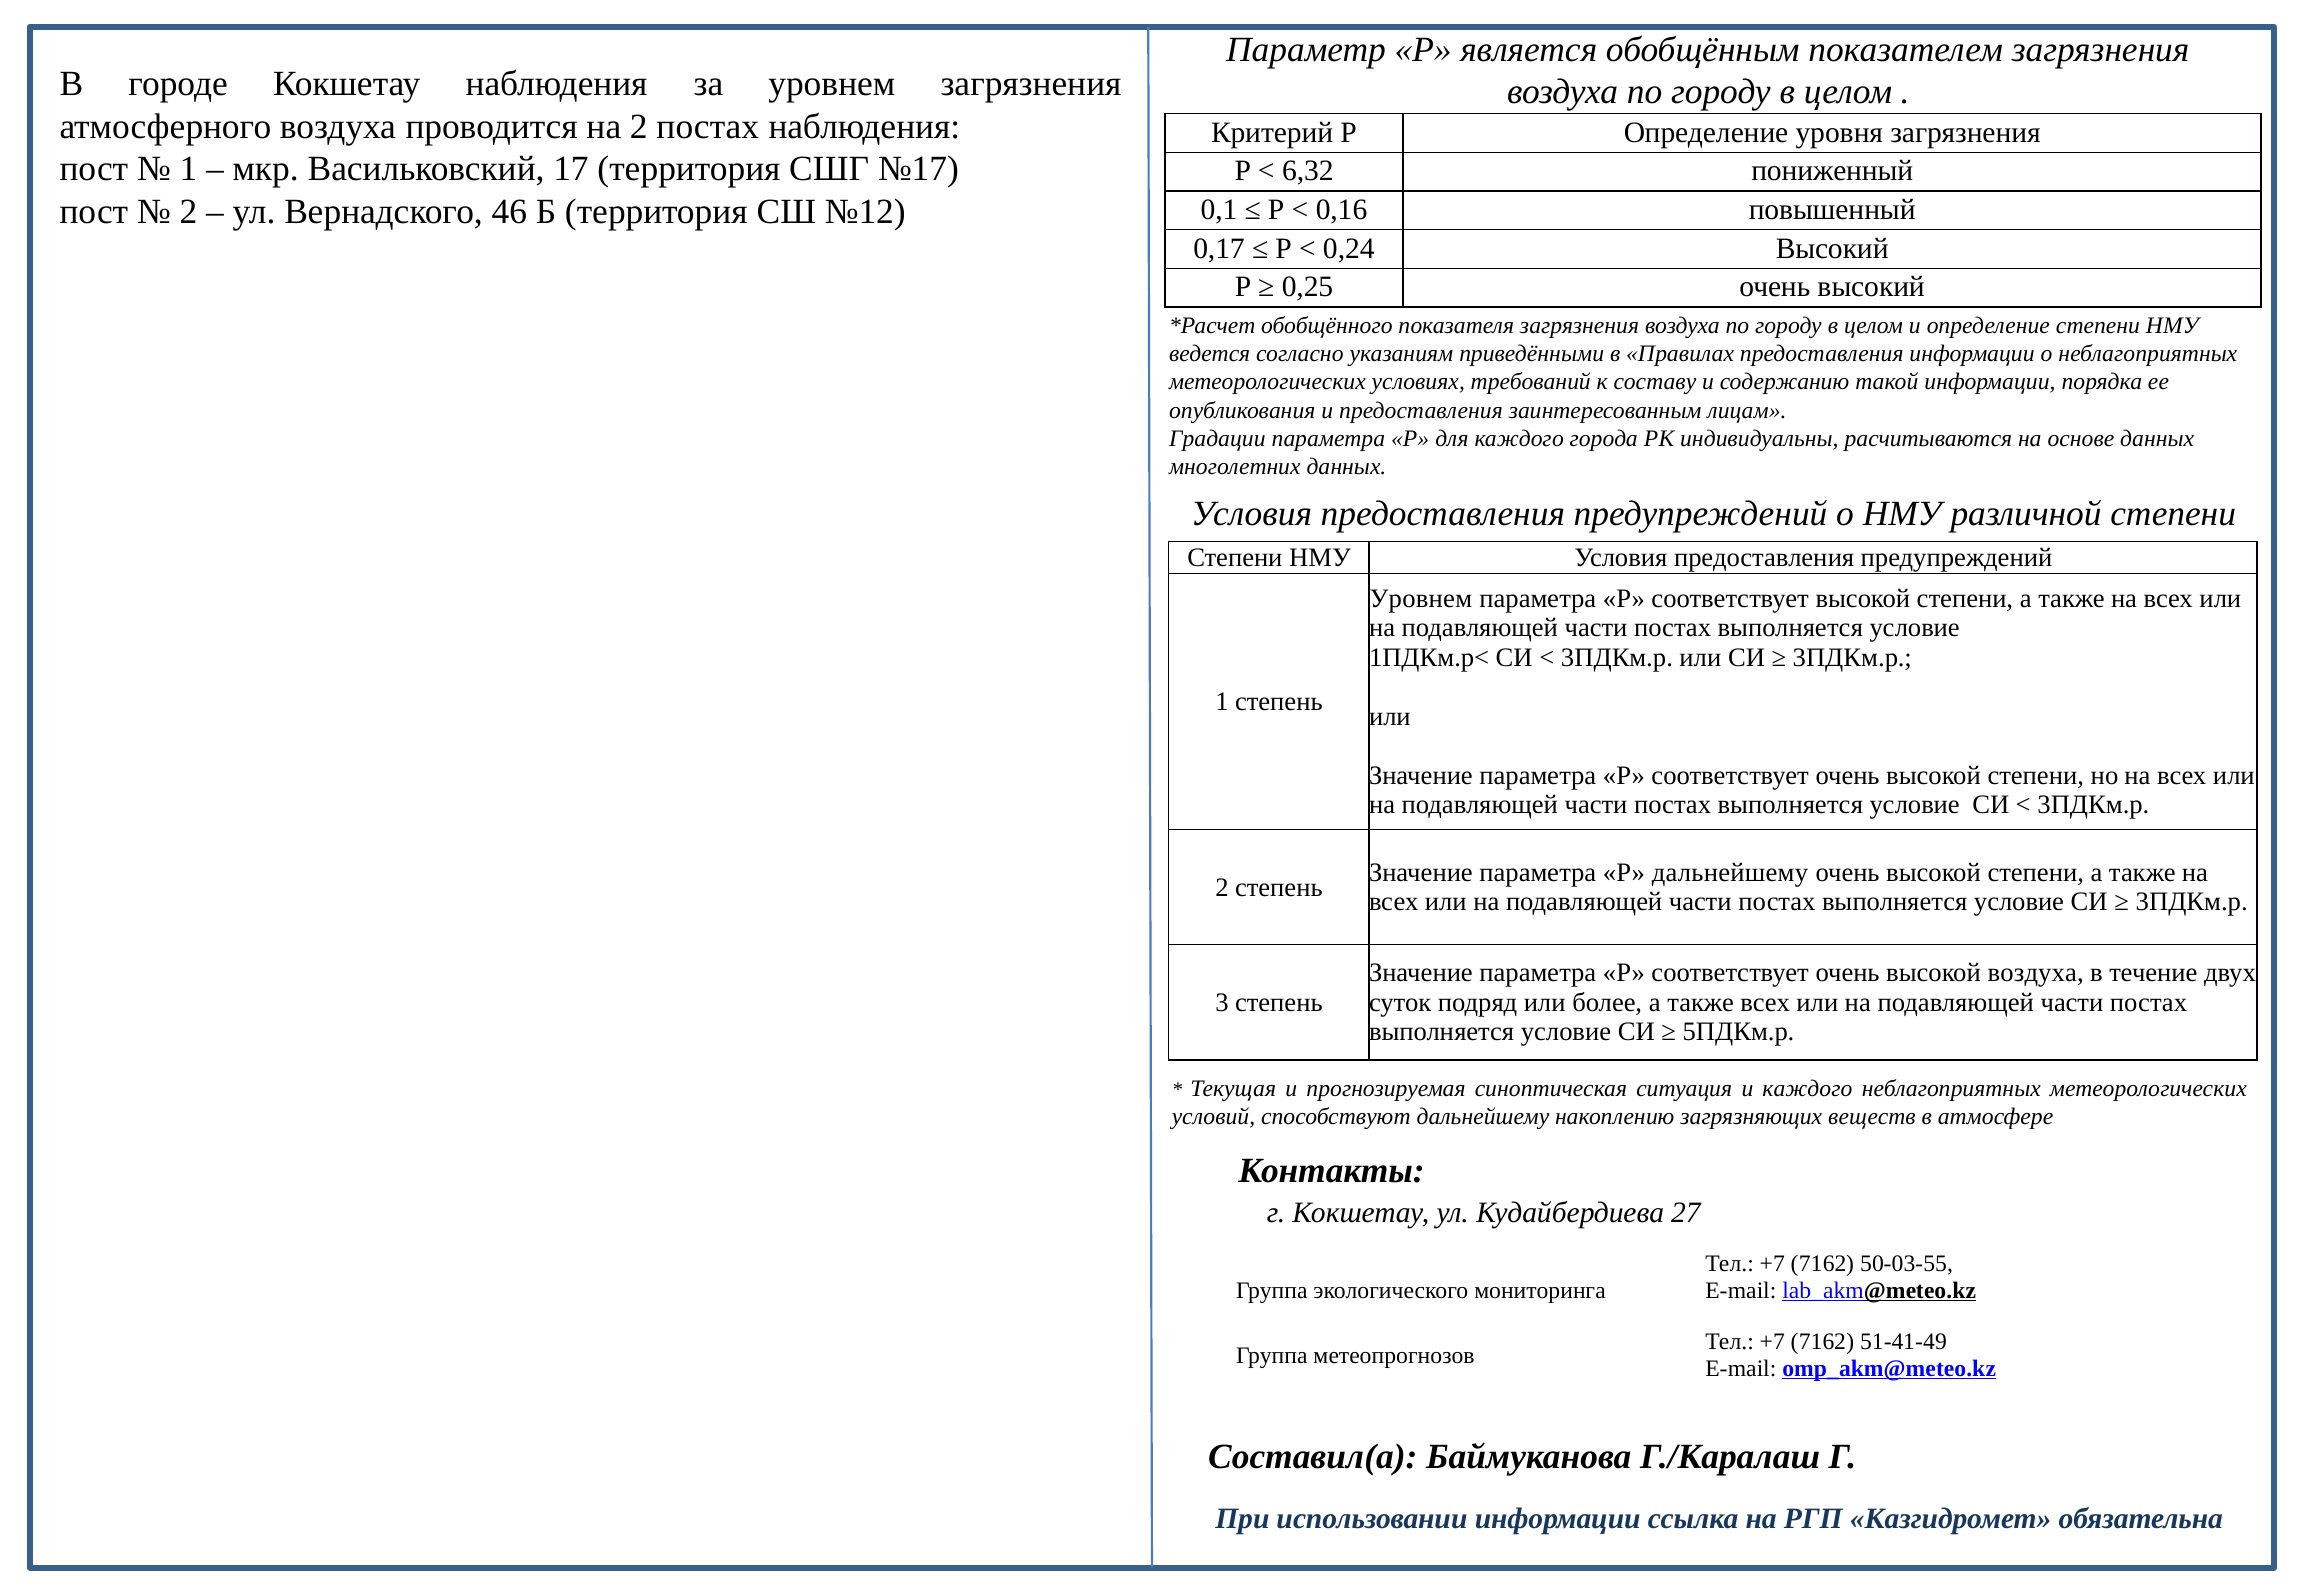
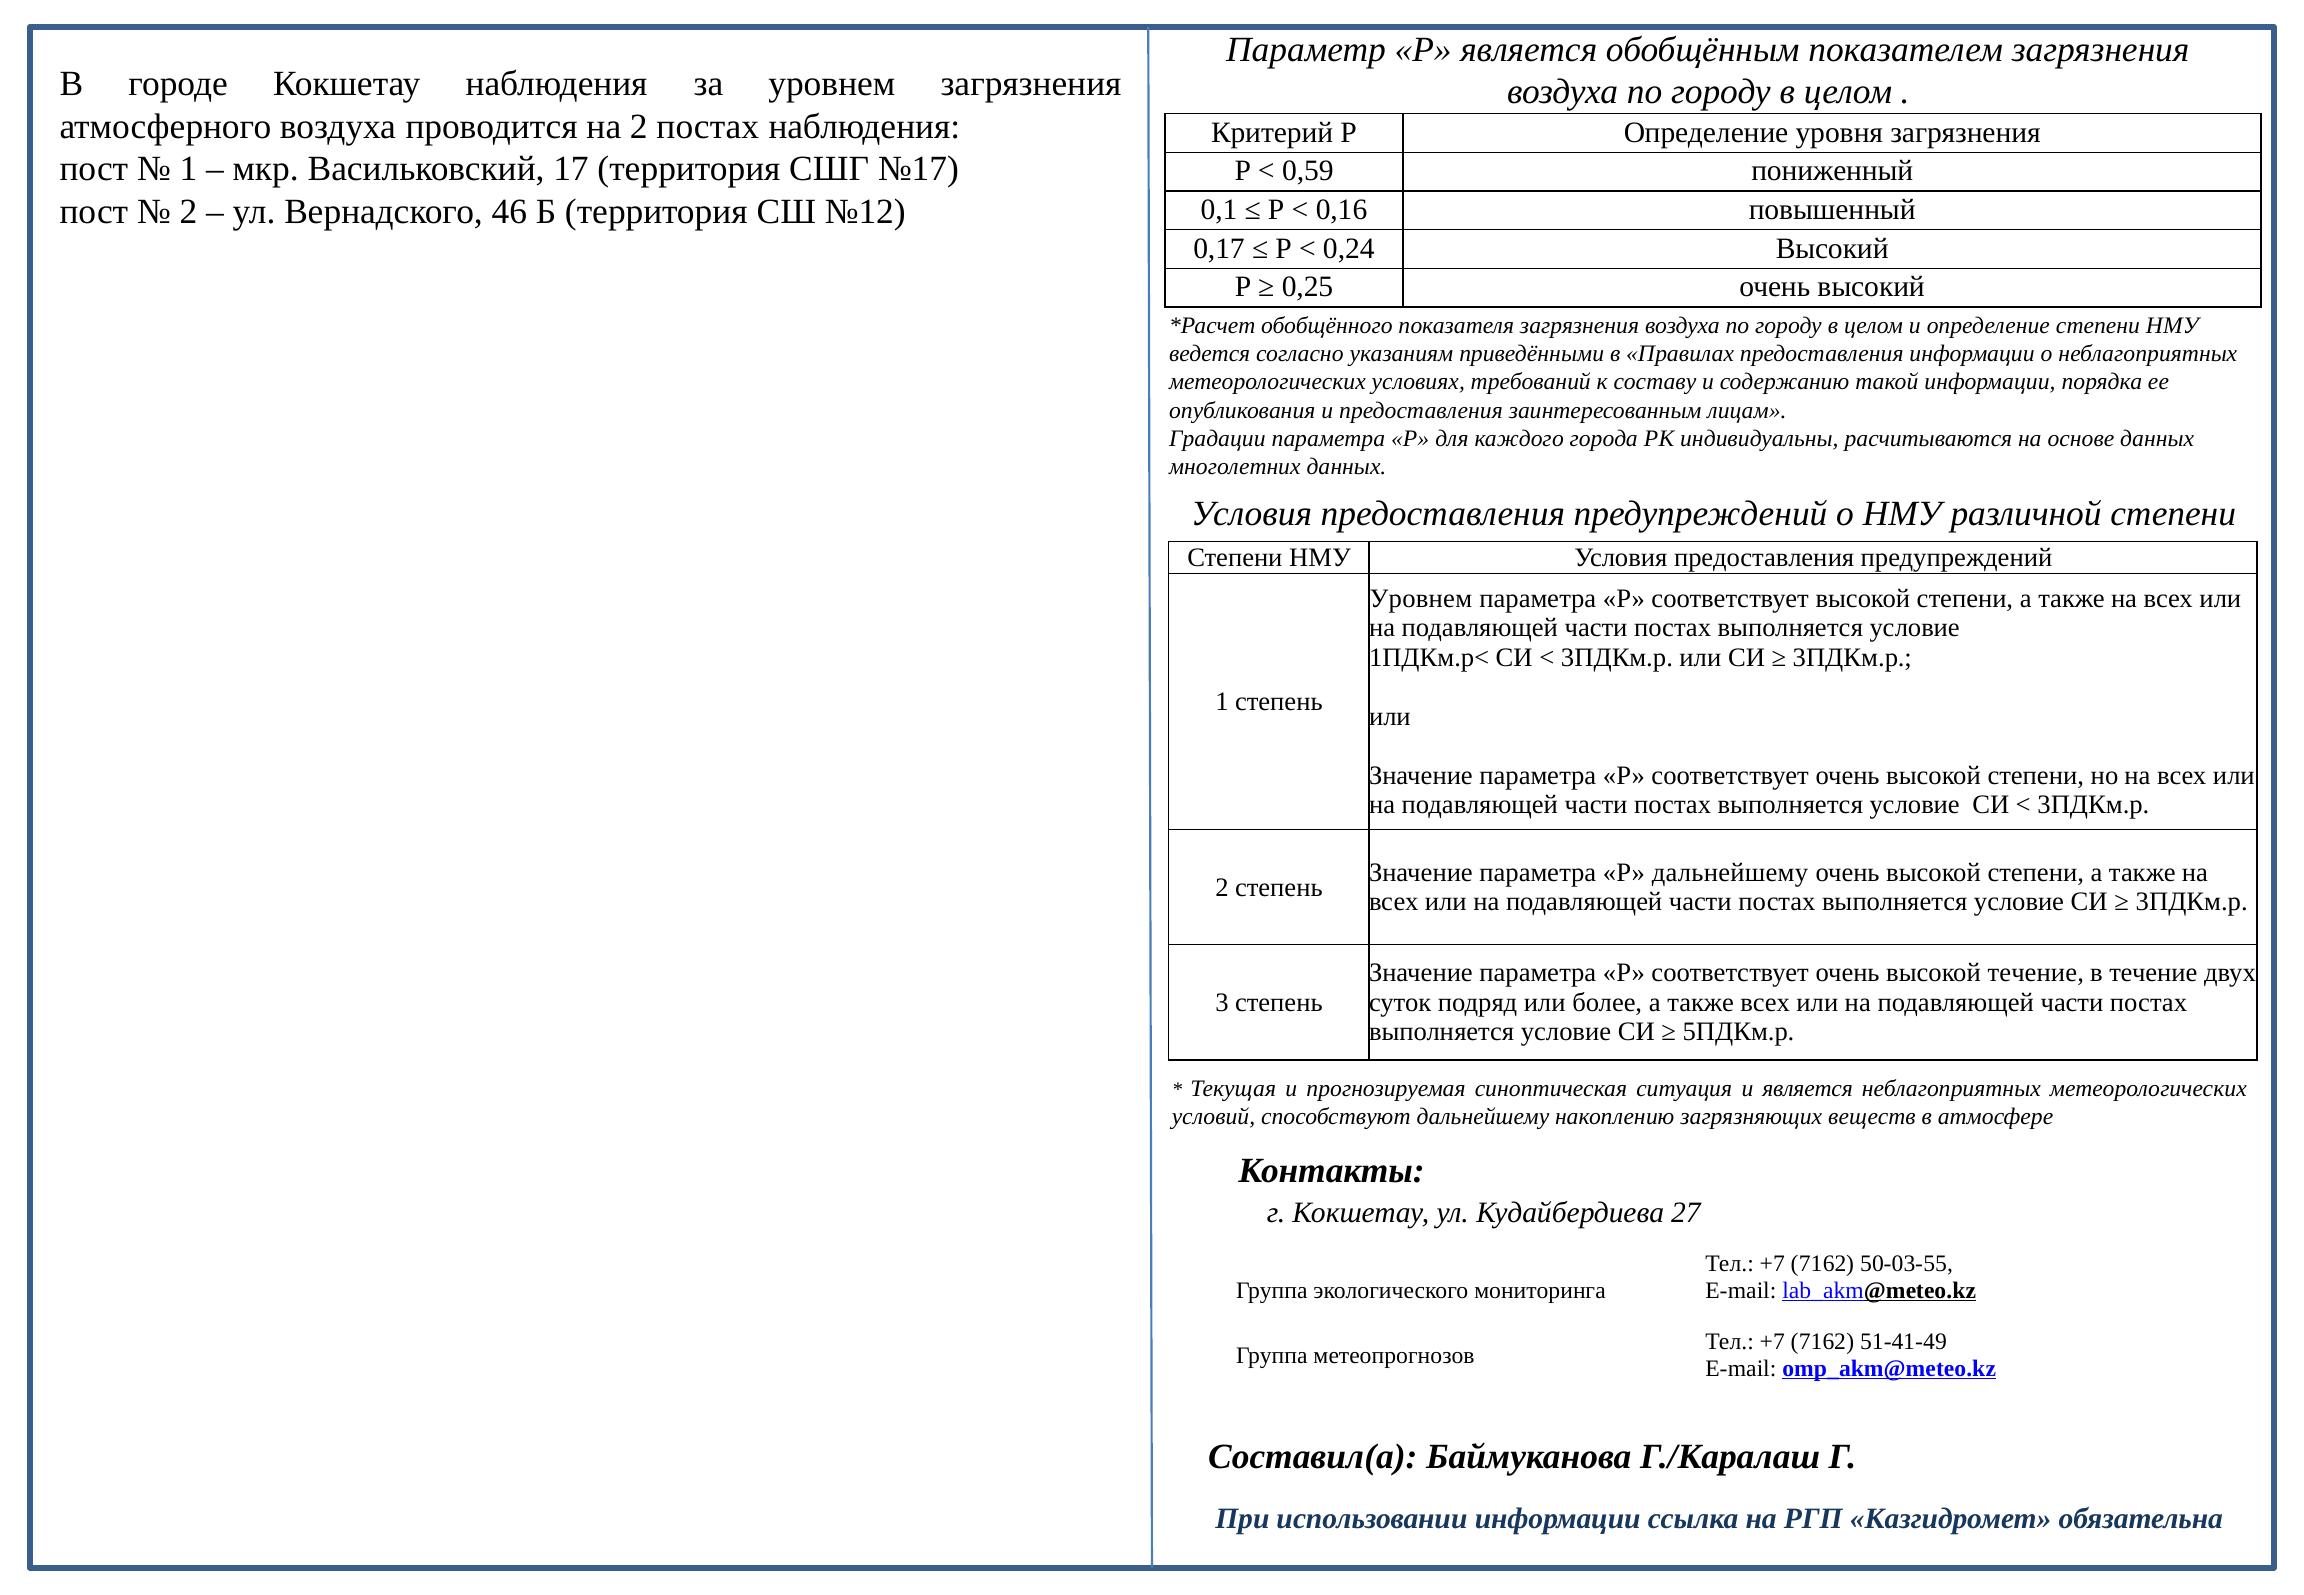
6,32: 6,32 -> 0,59
высокой воздуха: воздуха -> течение
и каждого: каждого -> является
